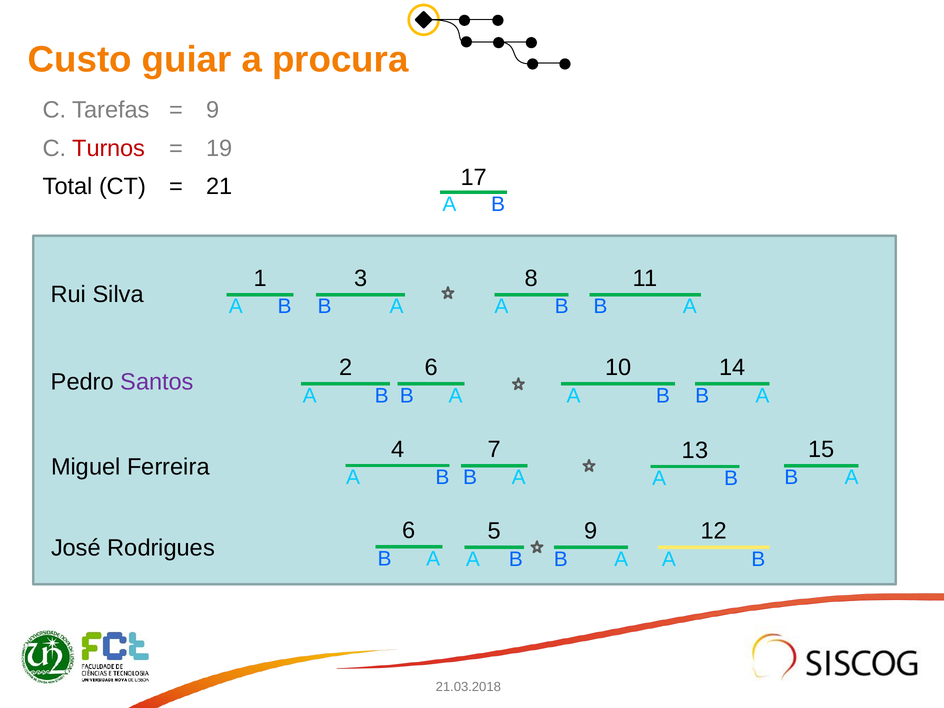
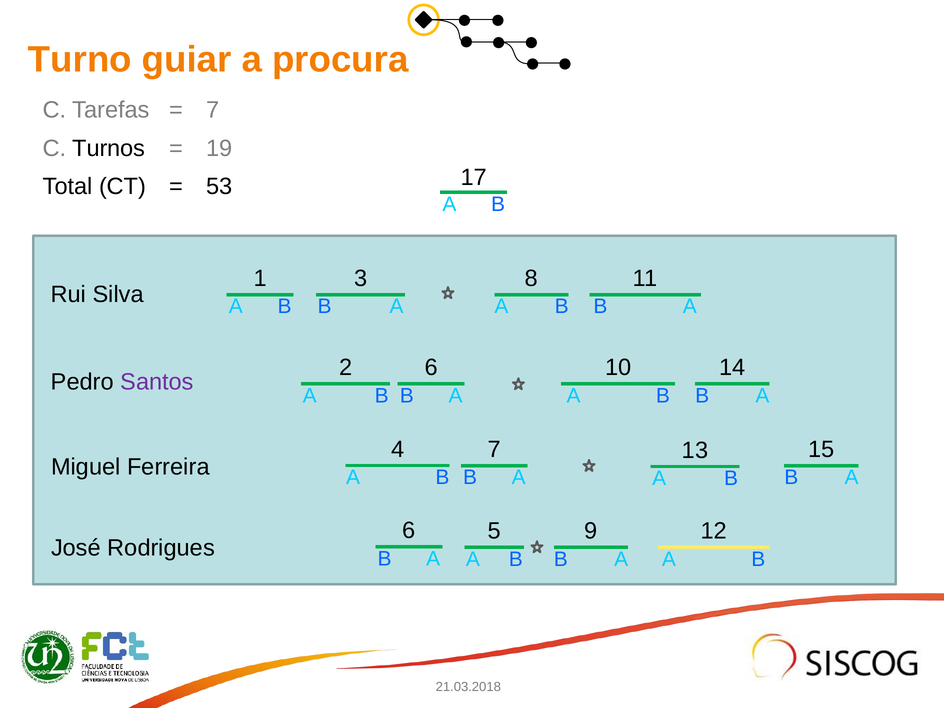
Custo: Custo -> Turno
9 at (213, 110): 9 -> 7
Turnos colour: red -> black
21: 21 -> 53
